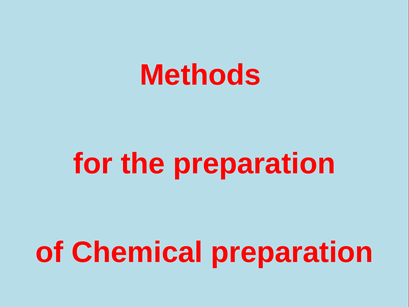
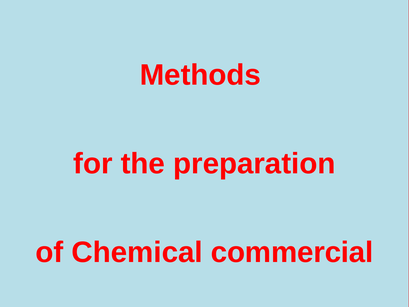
Chemical preparation: preparation -> commercial
